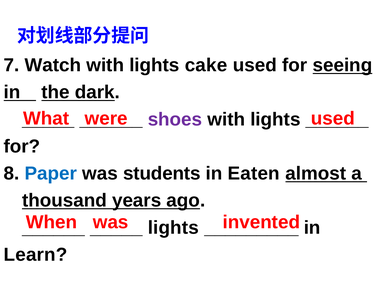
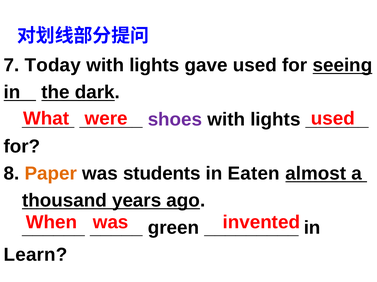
Watch: Watch -> Today
cake: cake -> gave
Paper colour: blue -> orange
lights at (173, 228): lights -> green
